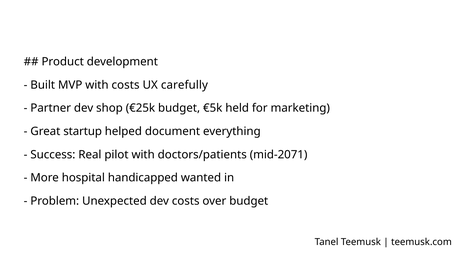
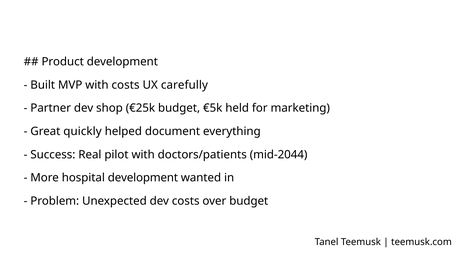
startup: startup -> quickly
mid-2071: mid-2071 -> mid-2044
hospital handicapped: handicapped -> development
